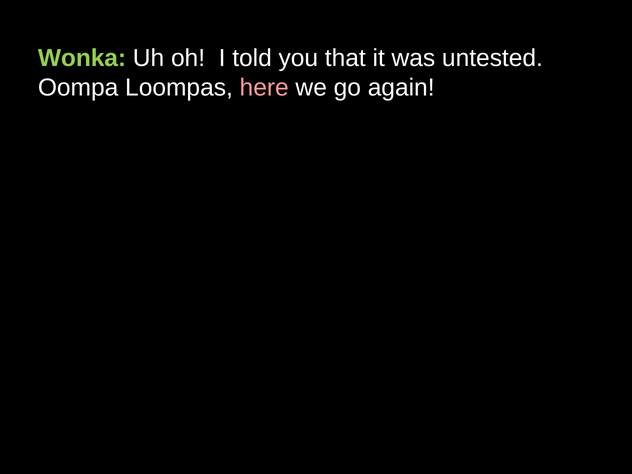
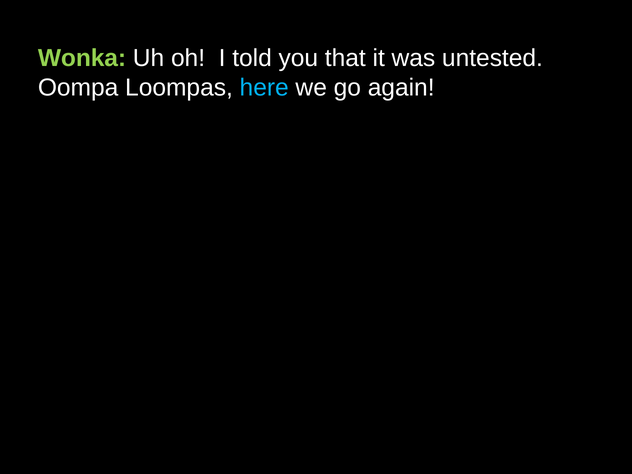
here colour: pink -> light blue
